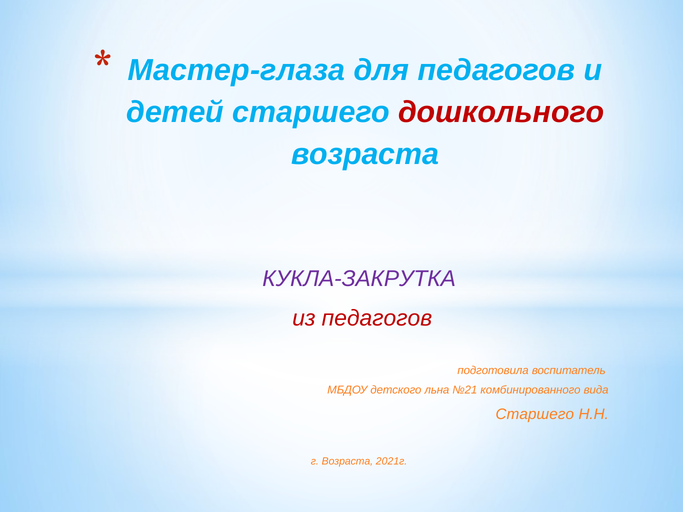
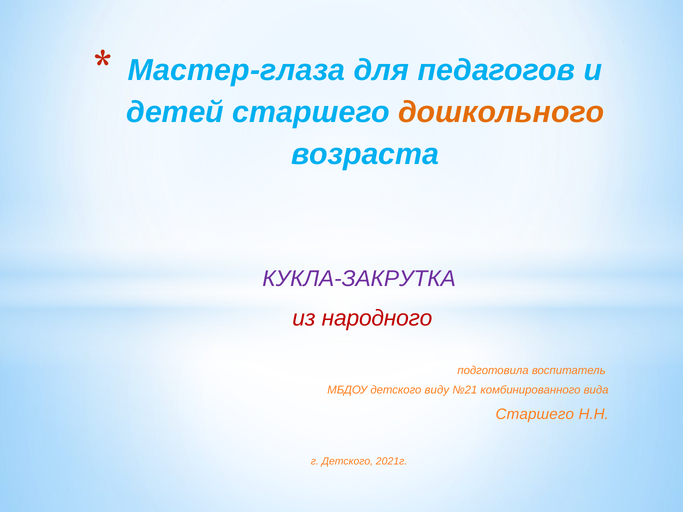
дошкольного colour: red -> orange
из педагогов: педагогов -> народного
льна: льна -> виду
г Возраста: Возраста -> Детского
